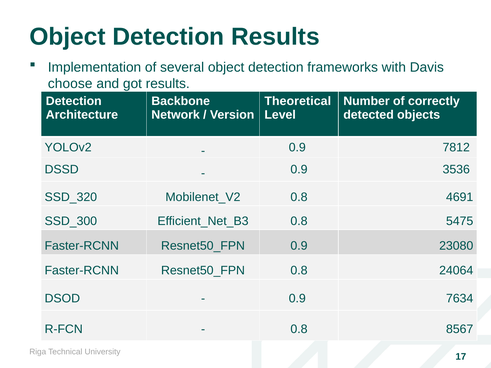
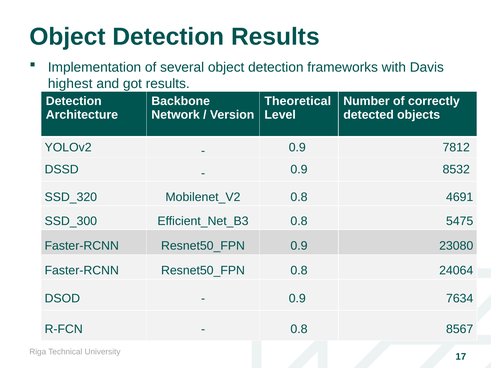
choose: choose -> highest
3536: 3536 -> 8532
